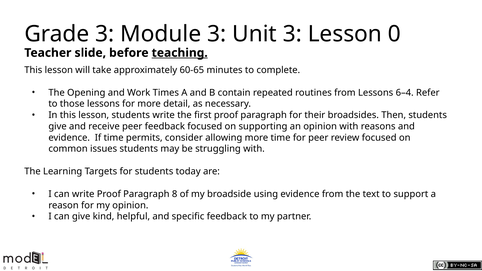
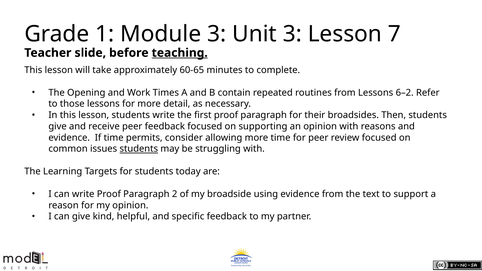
Grade 3: 3 -> 1
0: 0 -> 7
6–4: 6–4 -> 6–2
students at (139, 149) underline: none -> present
8: 8 -> 2
